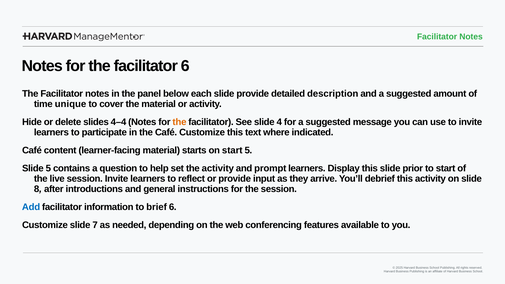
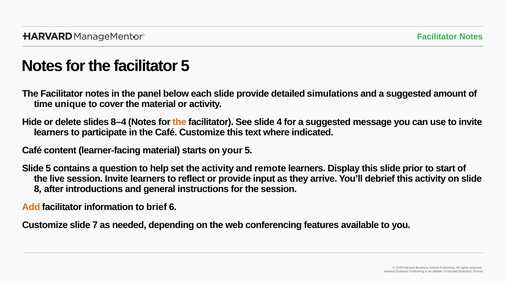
facilitator 6: 6 -> 5
description: description -> simulations
4–4: 4–4 -> 8–4
on start: start -> your
prompt: prompt -> remote
Add colour: blue -> orange
